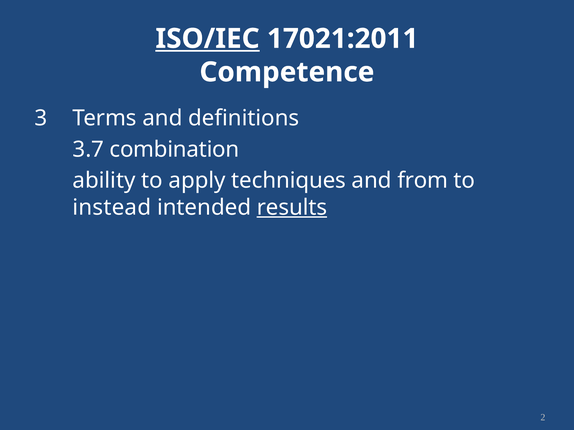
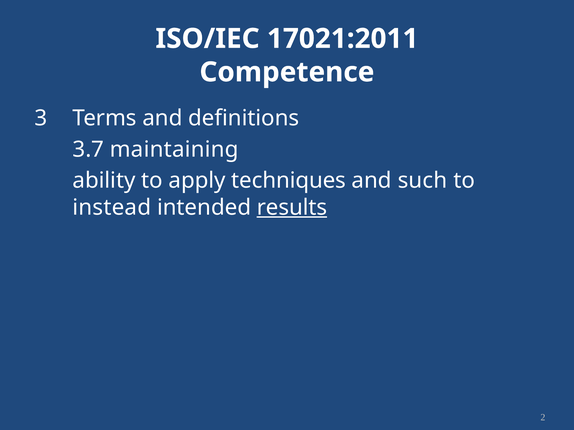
ISO/IEC underline: present -> none
combination: combination -> maintaining
from: from -> such
